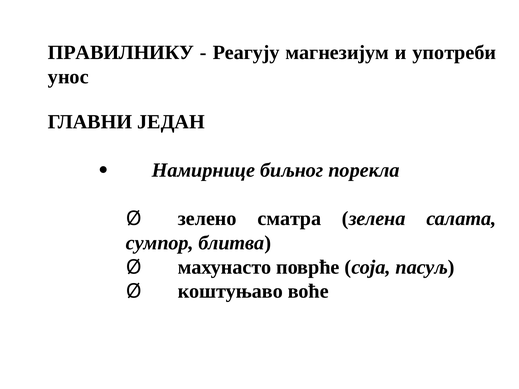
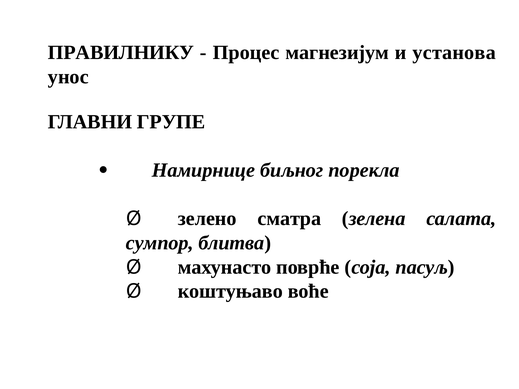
Реагују: Реагују -> Процес
употреби: употреби -> установа
ЈЕДАН: ЈЕДАН -> ГРУПЕ
